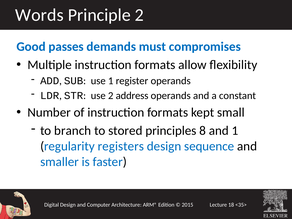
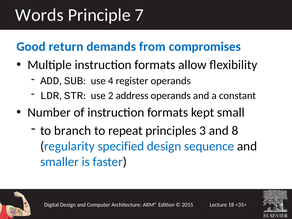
Principle 2: 2 -> 7
passes: passes -> return
must: must -> from
use 1: 1 -> 4
stored: stored -> repeat
8: 8 -> 3
and 1: 1 -> 8
registers: registers -> specified
